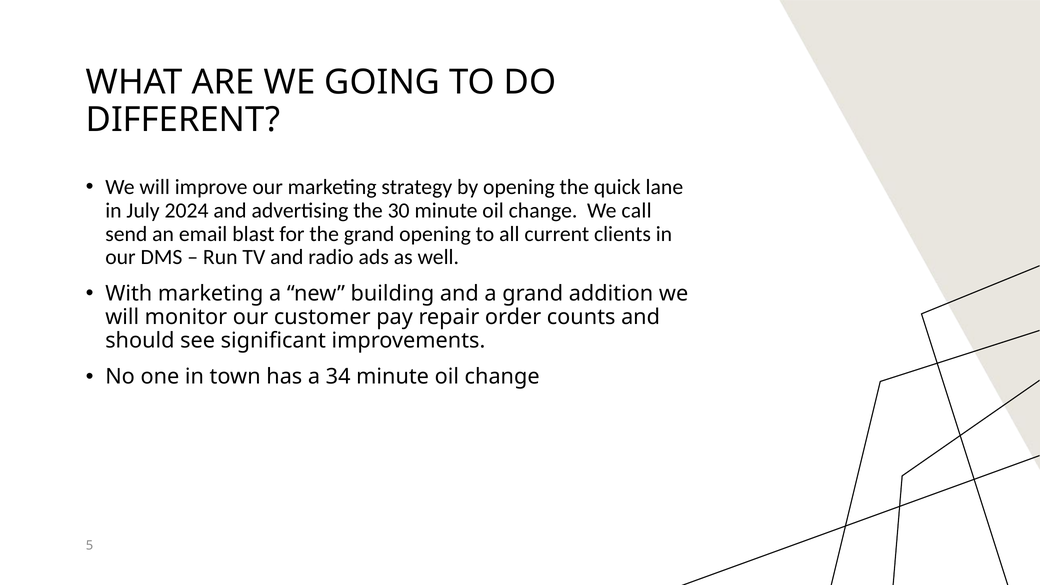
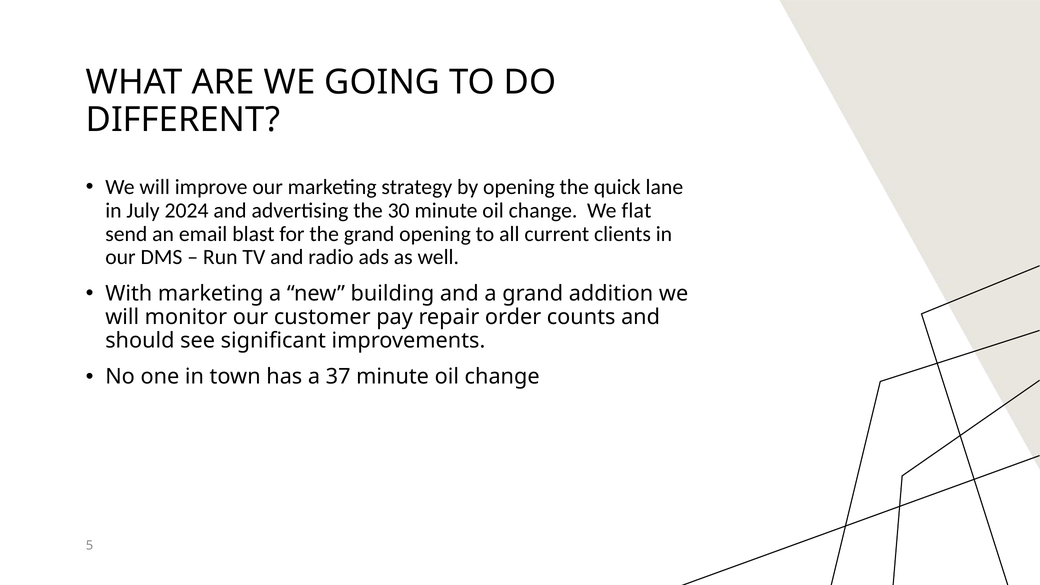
call: call -> flat
34: 34 -> 37
